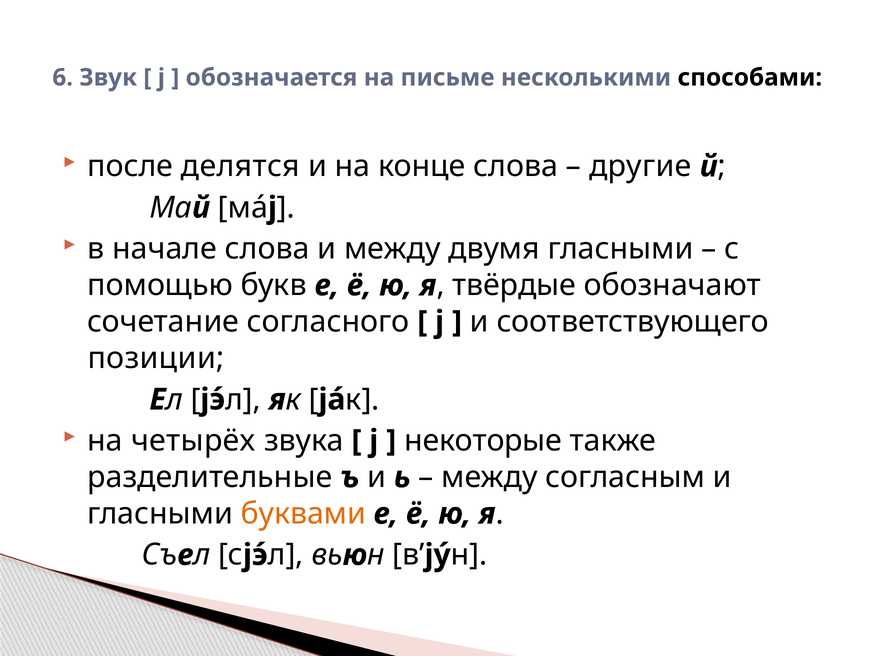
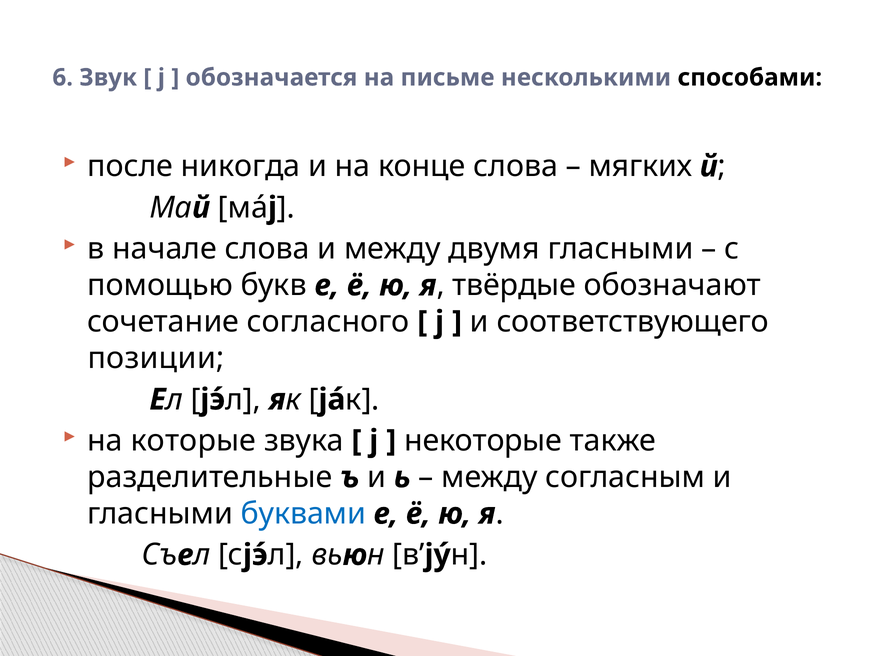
делятся: делятся -> никогда
другие: другие -> мягких
четырёх: четырёх -> которые
буквами colour: orange -> blue
